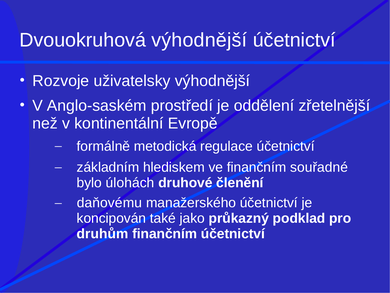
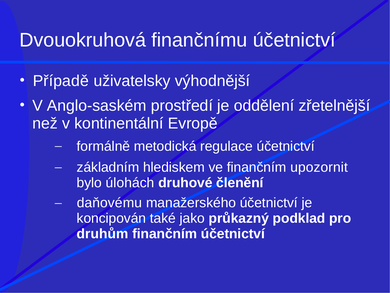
Dvouokruhová výhodnější: výhodnější -> finančnímu
Rozvoje: Rozvoje -> Případě
souřadné: souřadné -> upozornit
